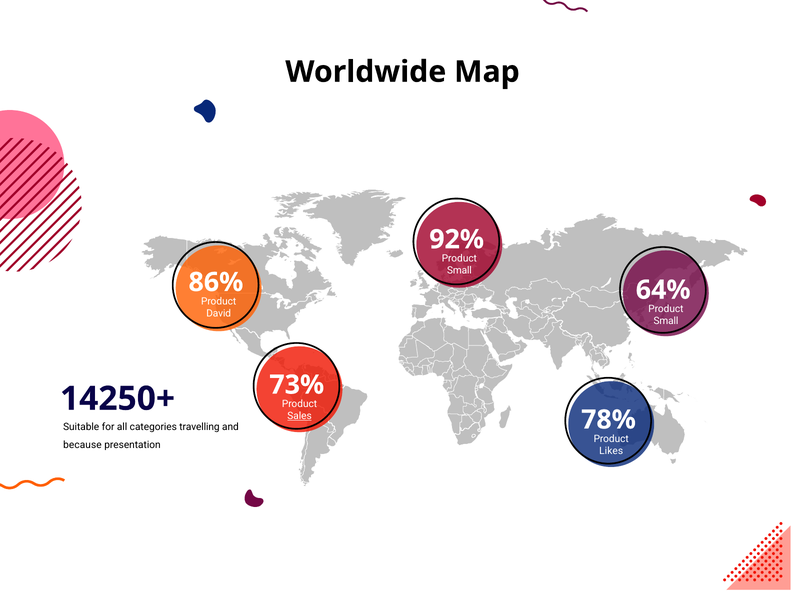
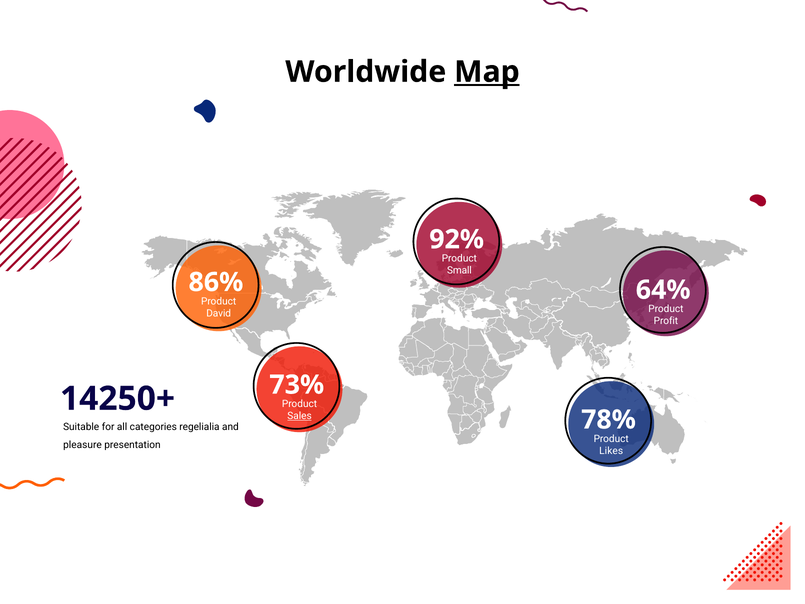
Map underline: none -> present
Small at (666, 321): Small -> Profit
travelling: travelling -> regelialia
because: because -> pleasure
